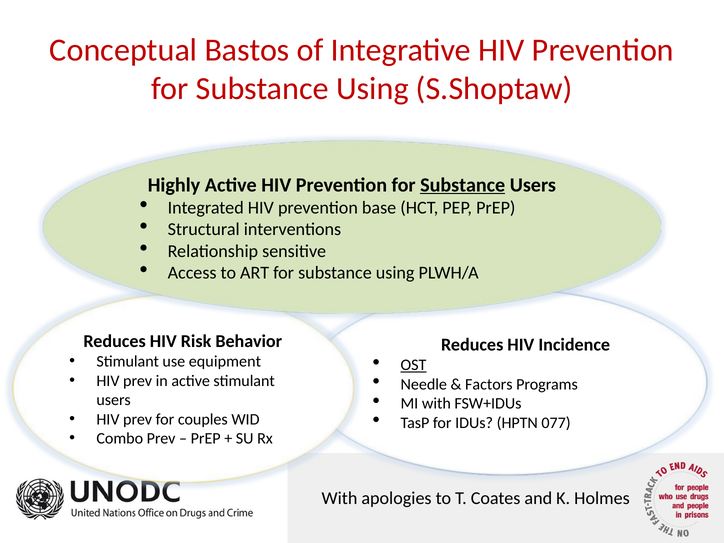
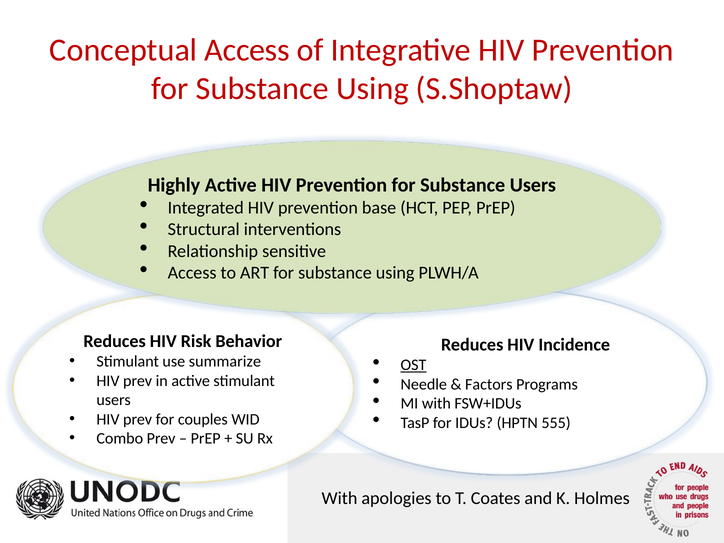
Conceptual Bastos: Bastos -> Access
Substance at (463, 185) underline: present -> none
equipment: equipment -> summarize
077: 077 -> 555
